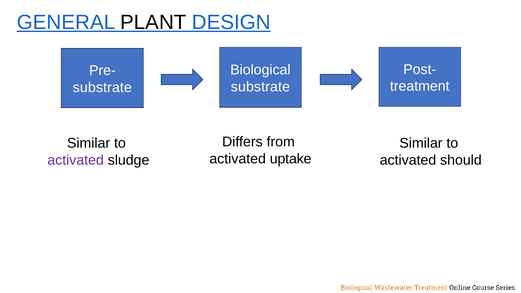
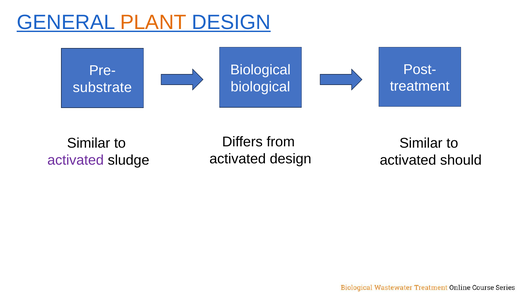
PLANT colour: black -> orange
substrate at (260, 87): substrate -> biological
activated uptake: uptake -> design
